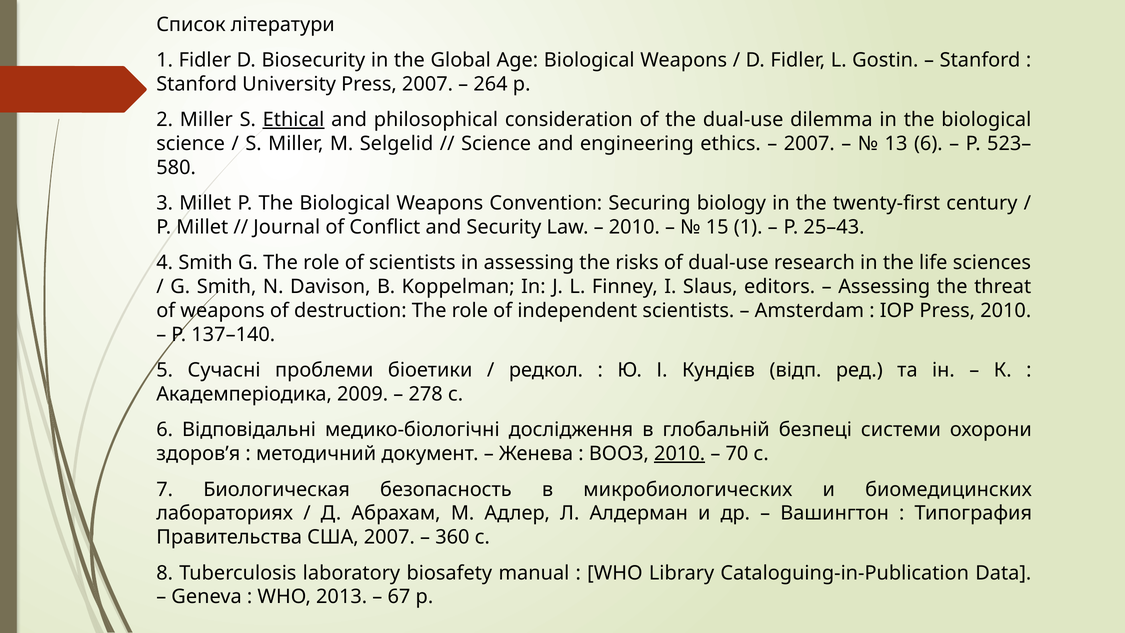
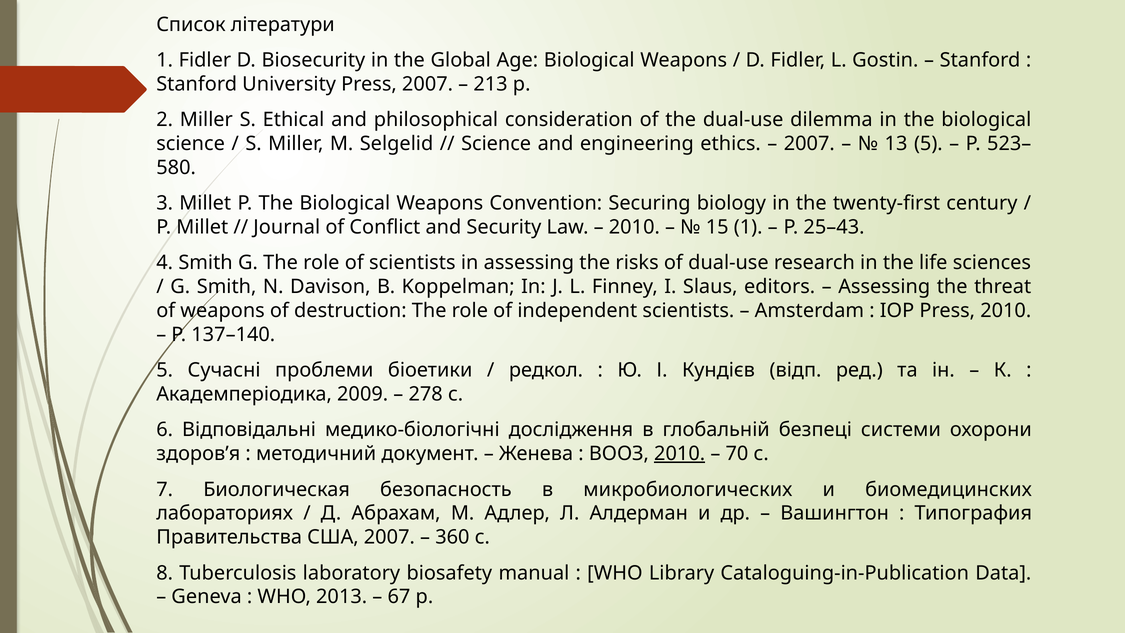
264: 264 -> 213
Ethical underline: present -> none
13 6: 6 -> 5
